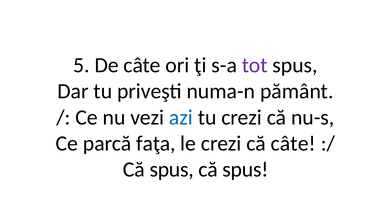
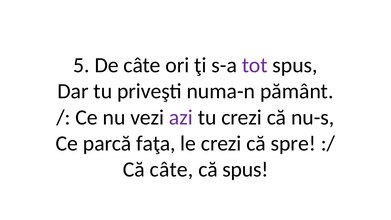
azi colour: blue -> purple
că câte: câte -> spre
spus at (172, 169): spus -> câte
